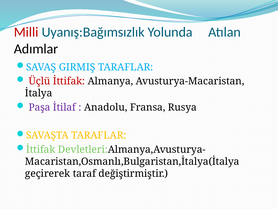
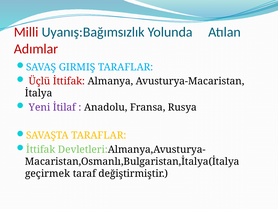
Adımlar colour: black -> red
Paşa: Paşa -> Yeni
geçirerek: geçirerek -> geçirmek
